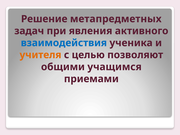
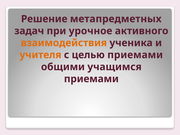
явления: явления -> урочное
взаимодействия colour: blue -> orange
целью позволяют: позволяют -> приемами
